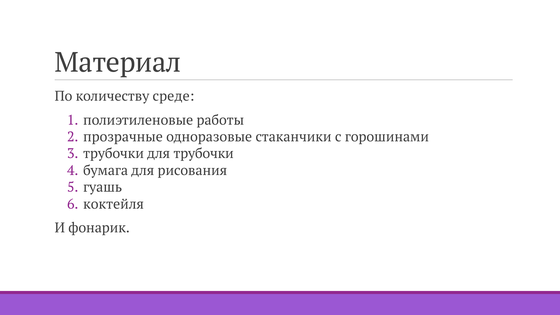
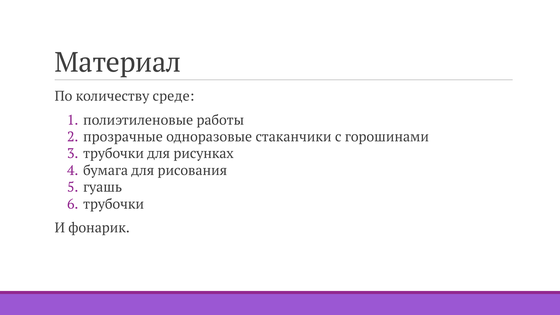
для трубочки: трубочки -> рисунках
коктейля at (114, 204): коктейля -> трубочки
